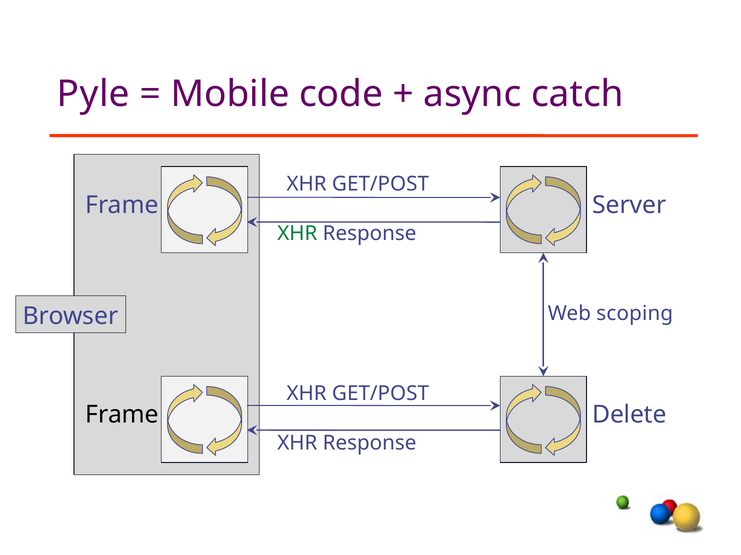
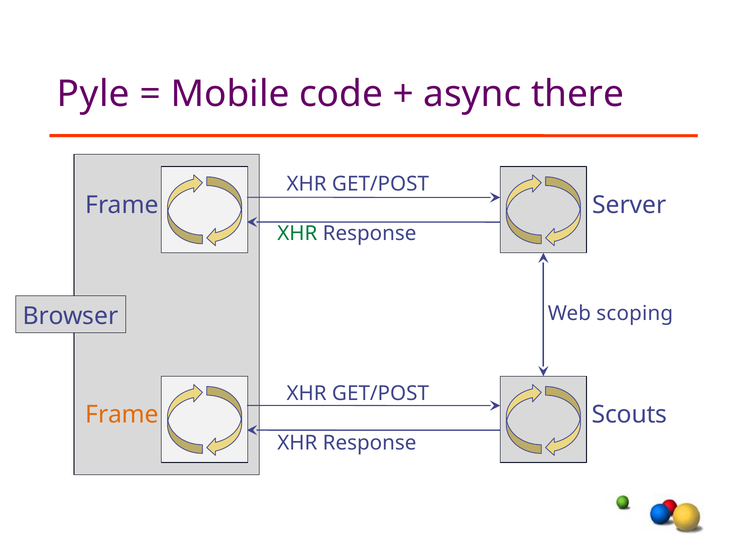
catch: catch -> there
Frame at (122, 415) colour: black -> orange
Delete: Delete -> Scouts
